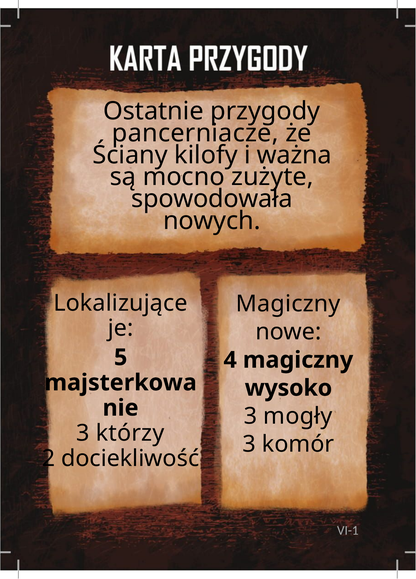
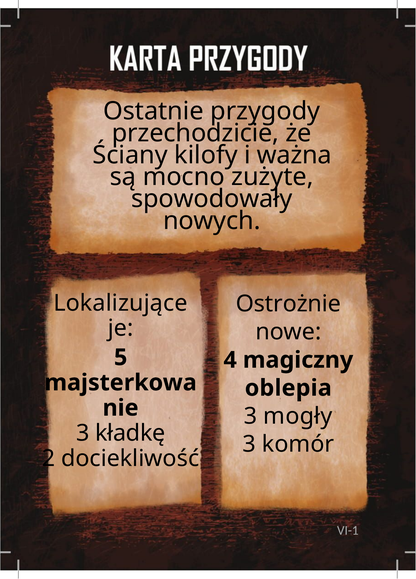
pancerniacze: pancerniacze -> przechodzicie
spowodowała: spowodowała -> spowodowały
Magiczny at (288, 304): Magiczny -> Ostrożnie
wysoko: wysoko -> oblepia
którzy: którzy -> kładkę
